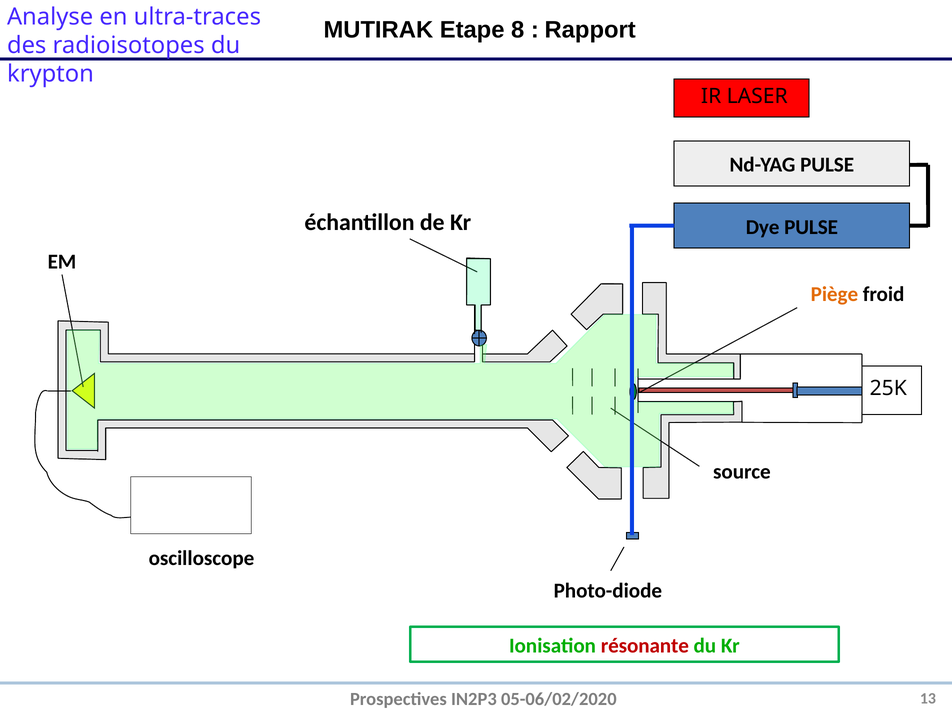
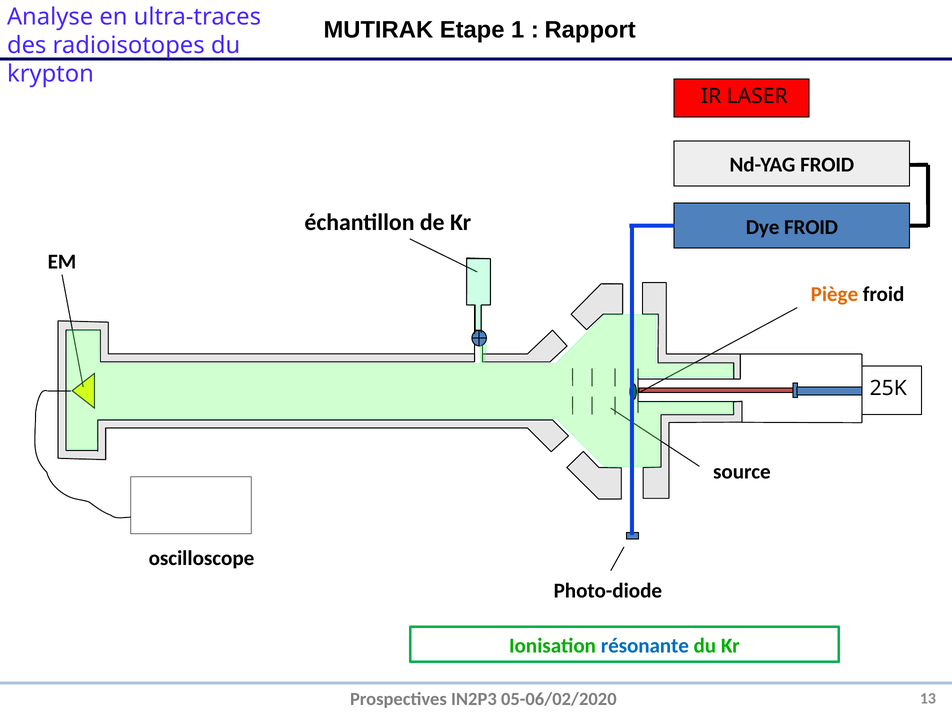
8: 8 -> 1
Nd-YAG PULSE: PULSE -> FROID
Dye PULSE: PULSE -> FROID
résonante colour: red -> blue
